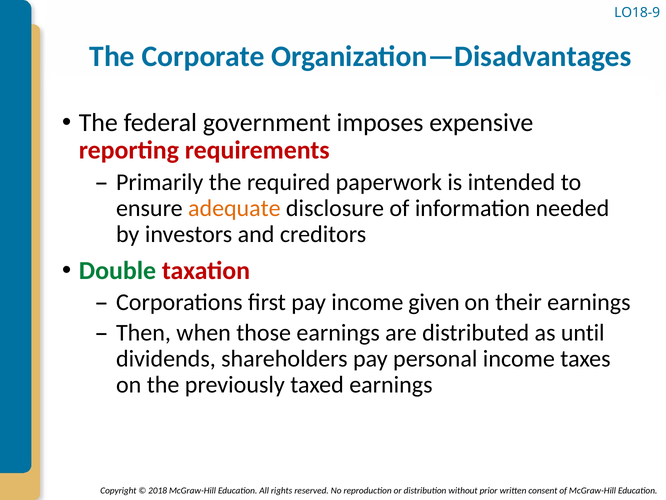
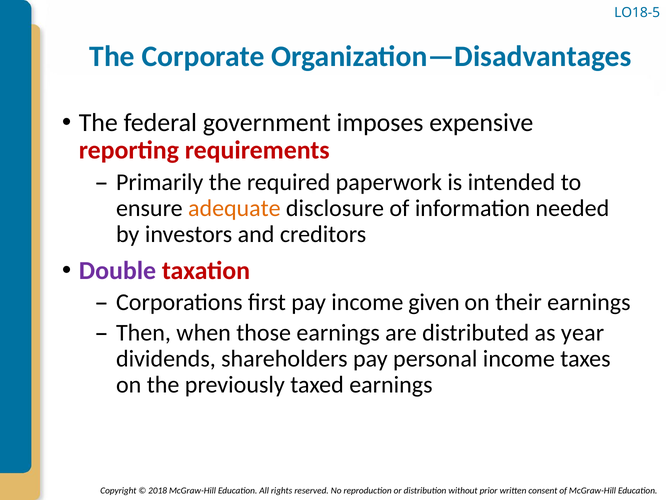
LO18-9: LO18-9 -> LO18-5
Double colour: green -> purple
until: until -> year
